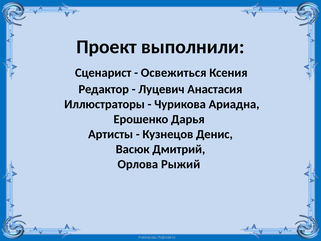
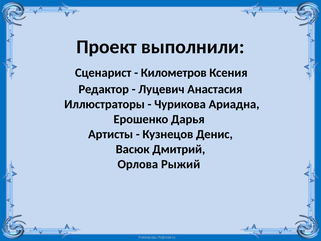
Освежиться: Освежиться -> Километров
